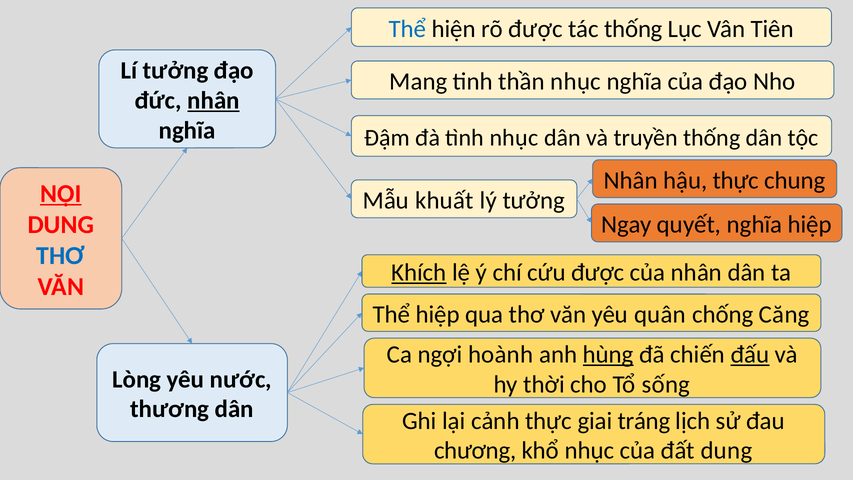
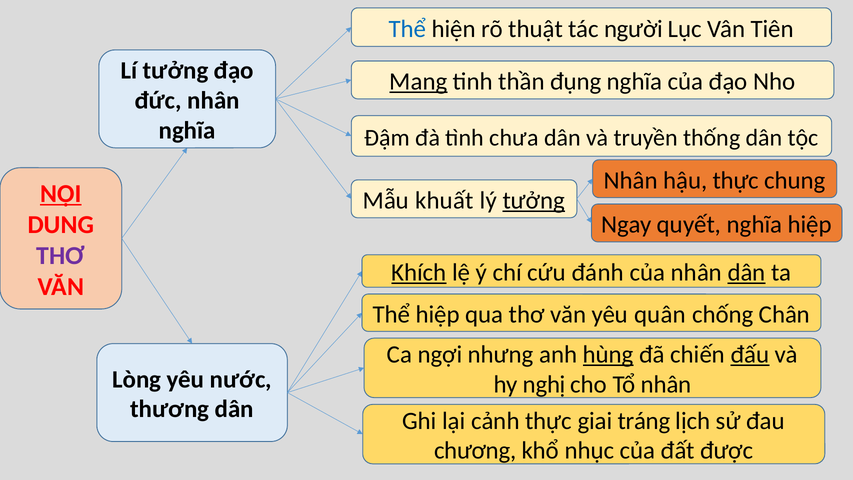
rõ được: được -> thuật
tác thống: thống -> người
Mang underline: none -> present
thần nhục: nhục -> đụng
nhân at (213, 101) underline: present -> none
tình nhục: nhục -> chưa
tưởng at (534, 200) underline: none -> present
THƠ at (61, 255) colour: blue -> purple
cứu được: được -> đánh
dân at (747, 273) underline: none -> present
Căng: Căng -> Chân
hoành: hoành -> nhưng
thời: thời -> nghị
Tổ sống: sống -> nhân
đất dung: dung -> được
